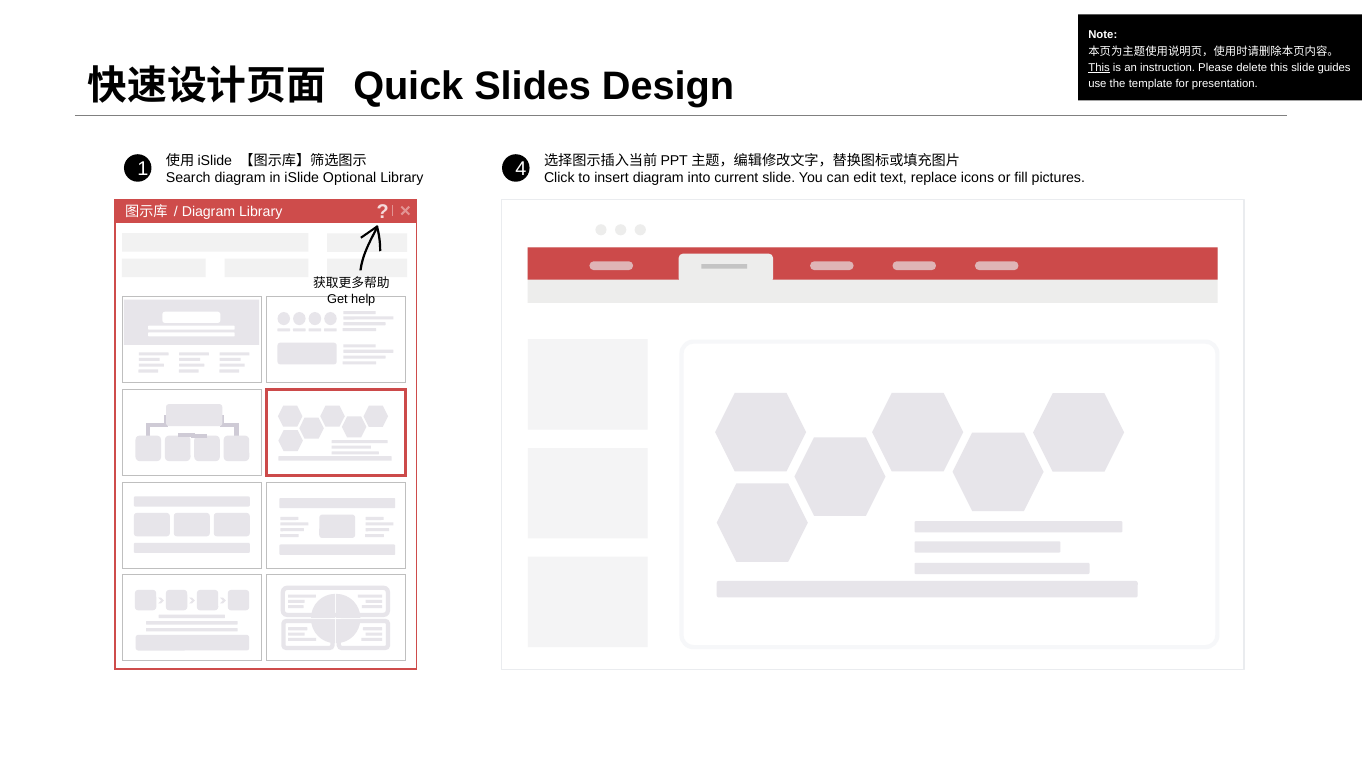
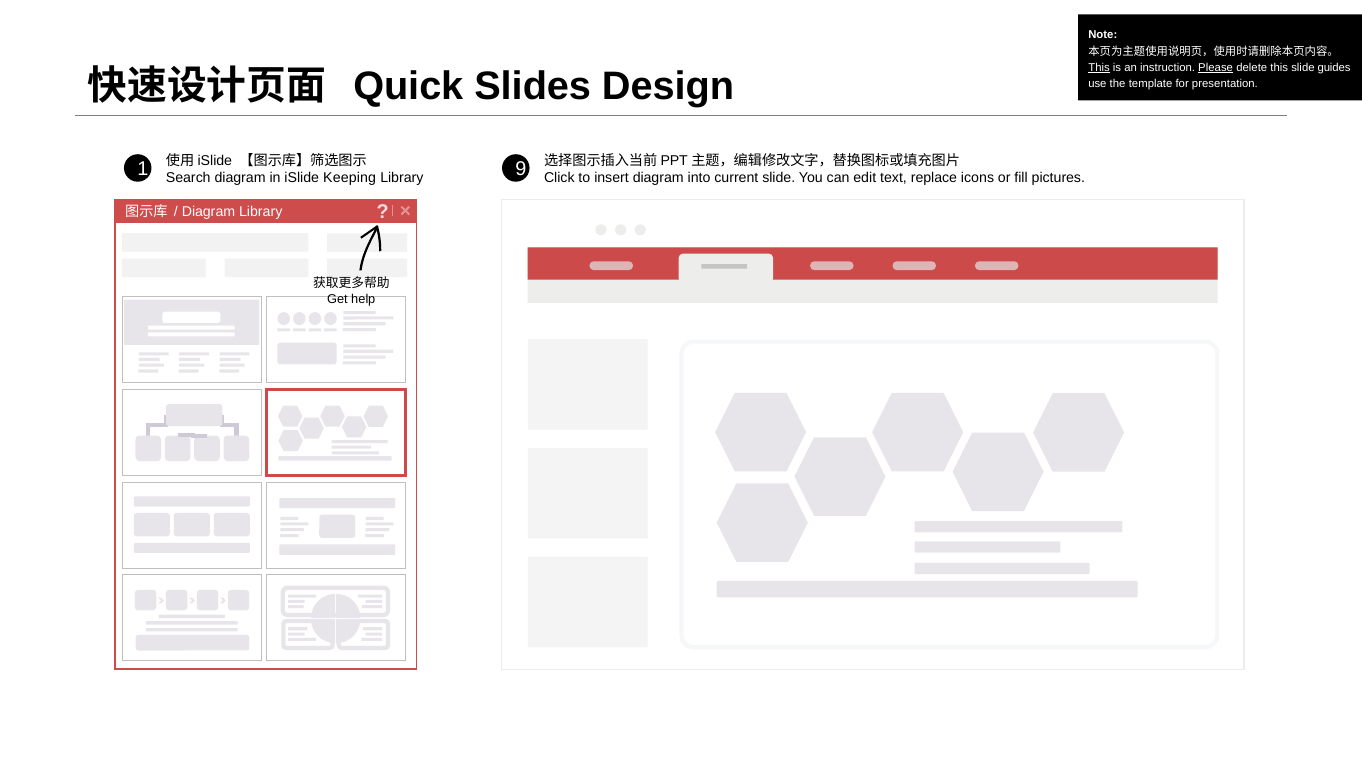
Please underline: none -> present
4: 4 -> 9
Optional: Optional -> Keeping
